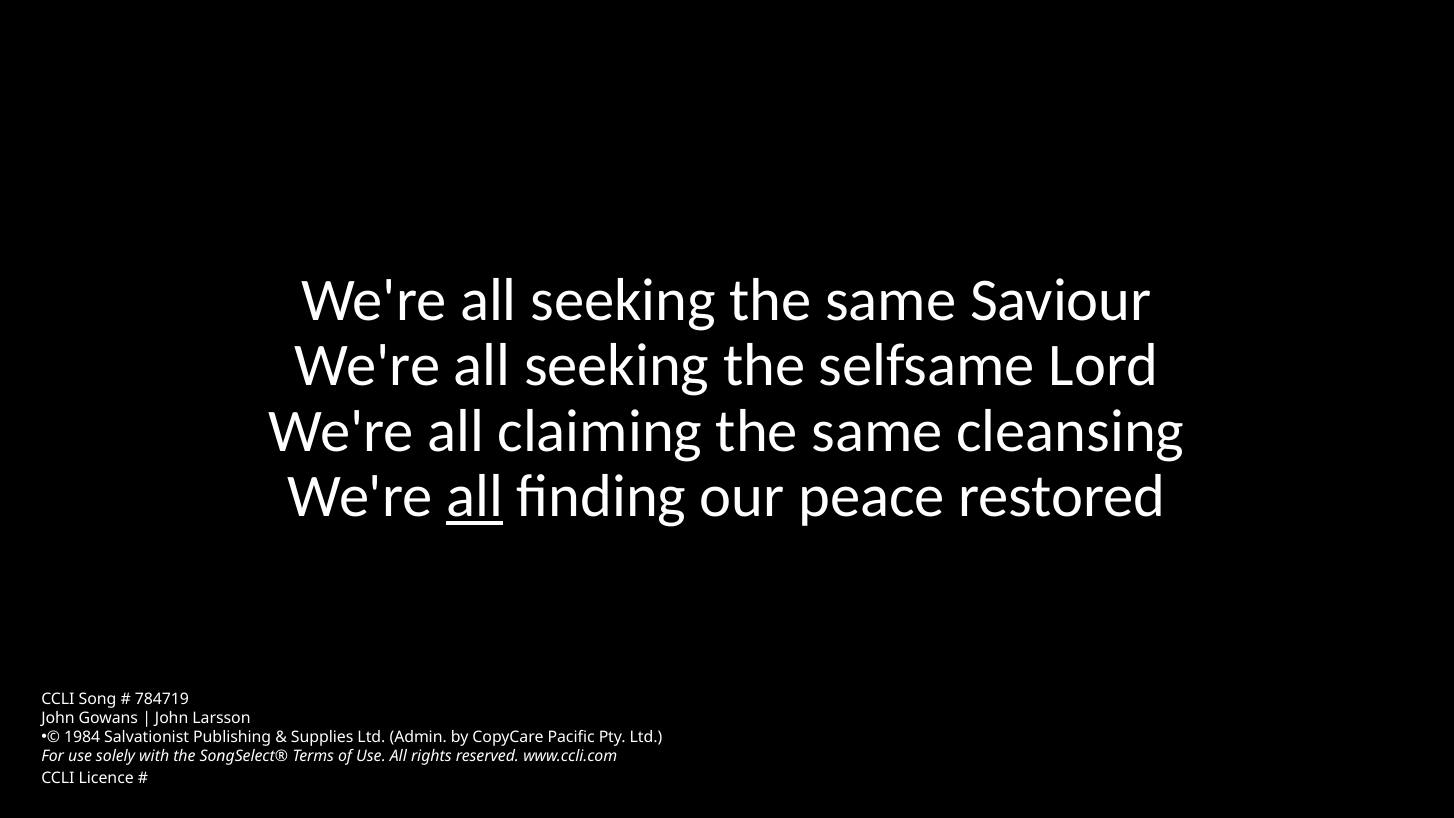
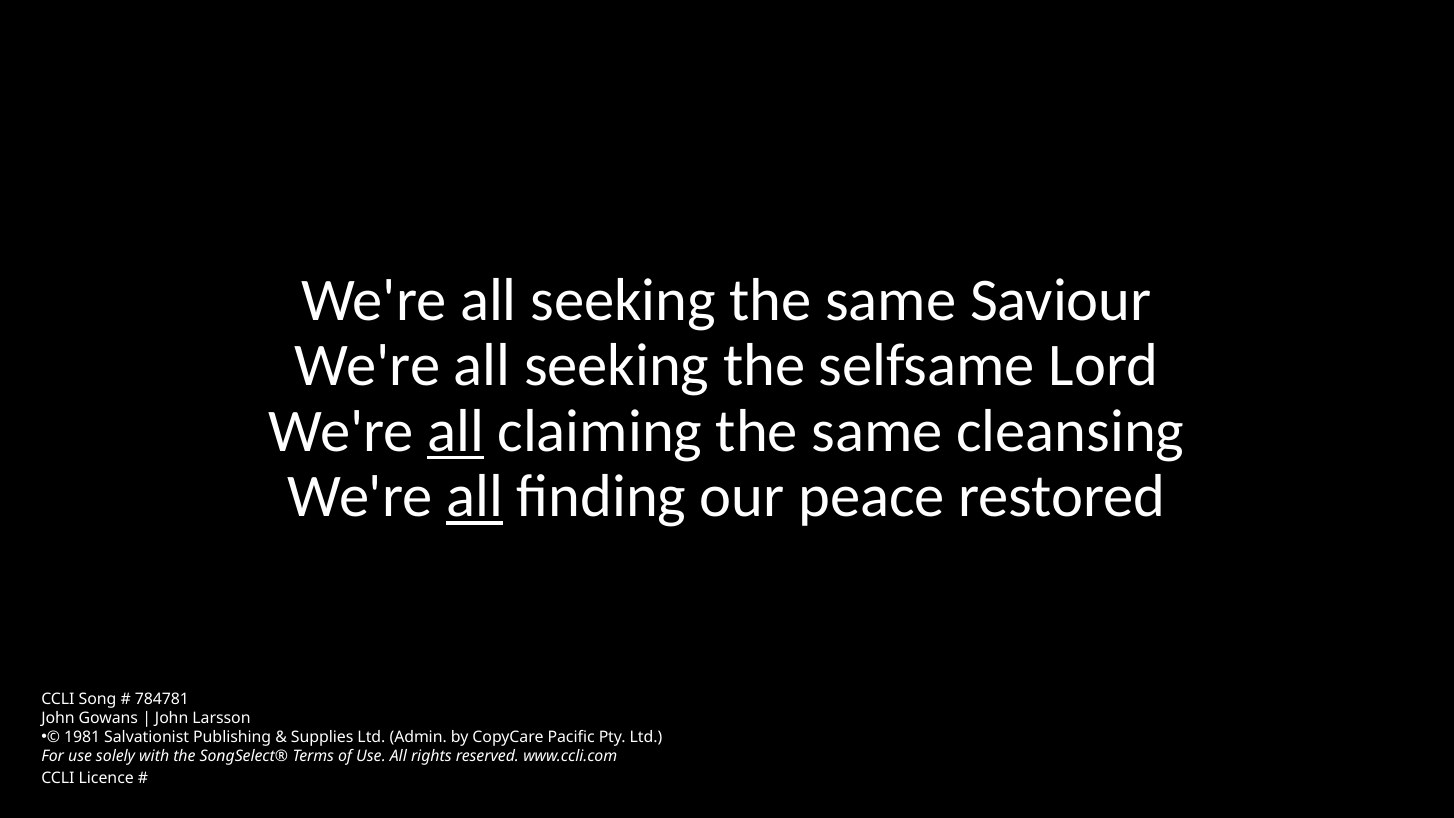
all at (456, 431) underline: none -> present
784719: 784719 -> 784781
1984: 1984 -> 1981
